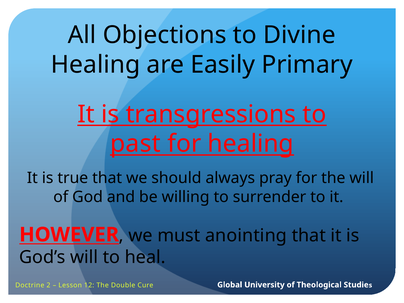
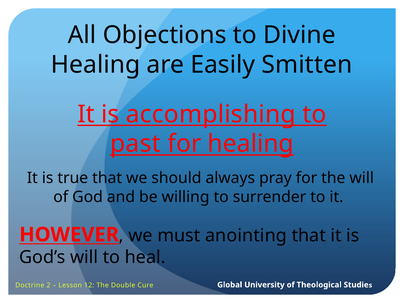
Primary: Primary -> Smitten
transgressions: transgressions -> accomplishing
